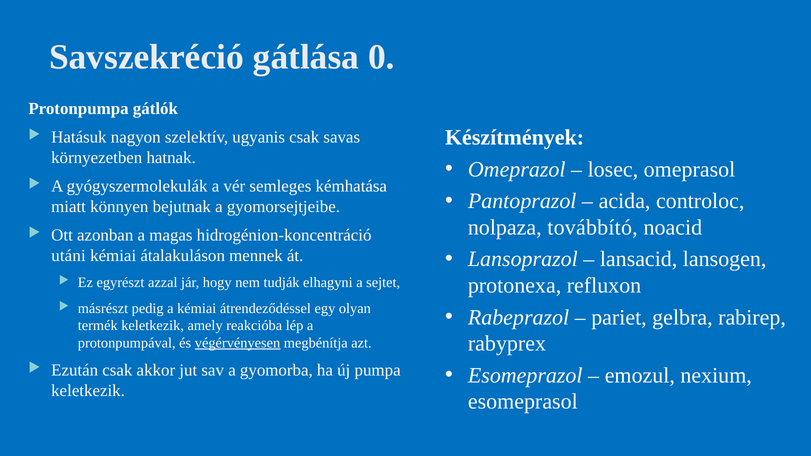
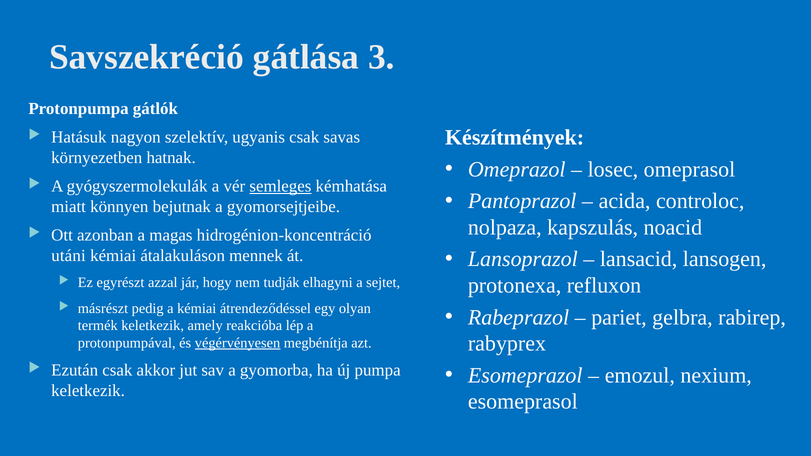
0: 0 -> 3
semleges underline: none -> present
továbbító: továbbító -> kapszulás
